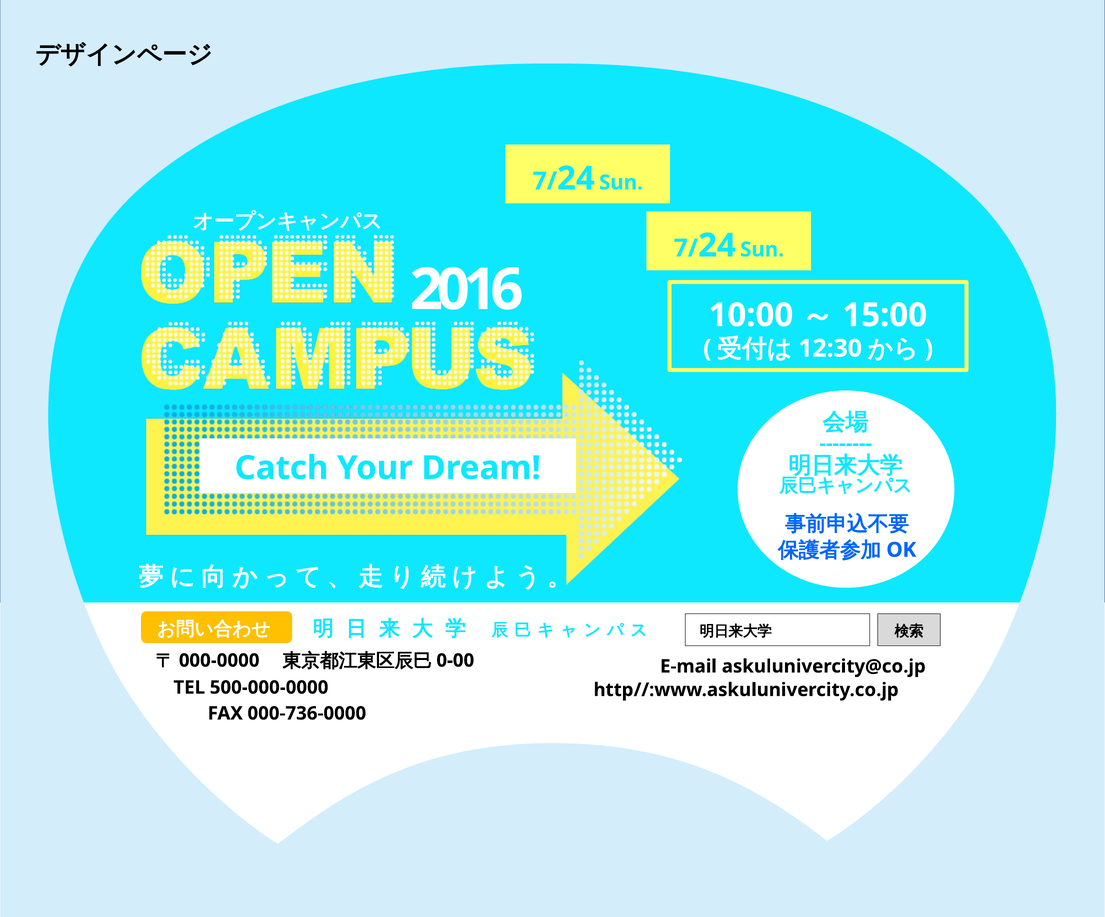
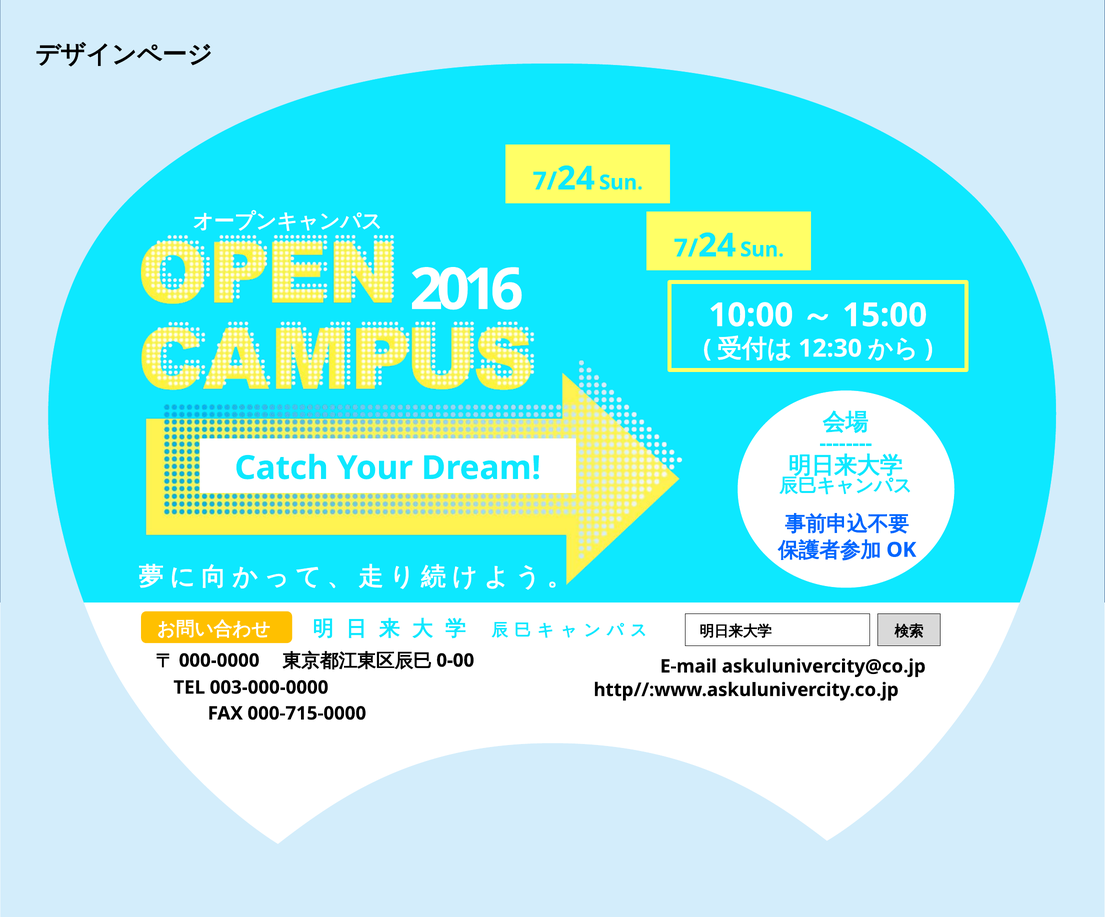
500-000-0000: 500-000-0000 -> 003-000-0000
000-736-0000: 000-736-0000 -> 000-715-0000
